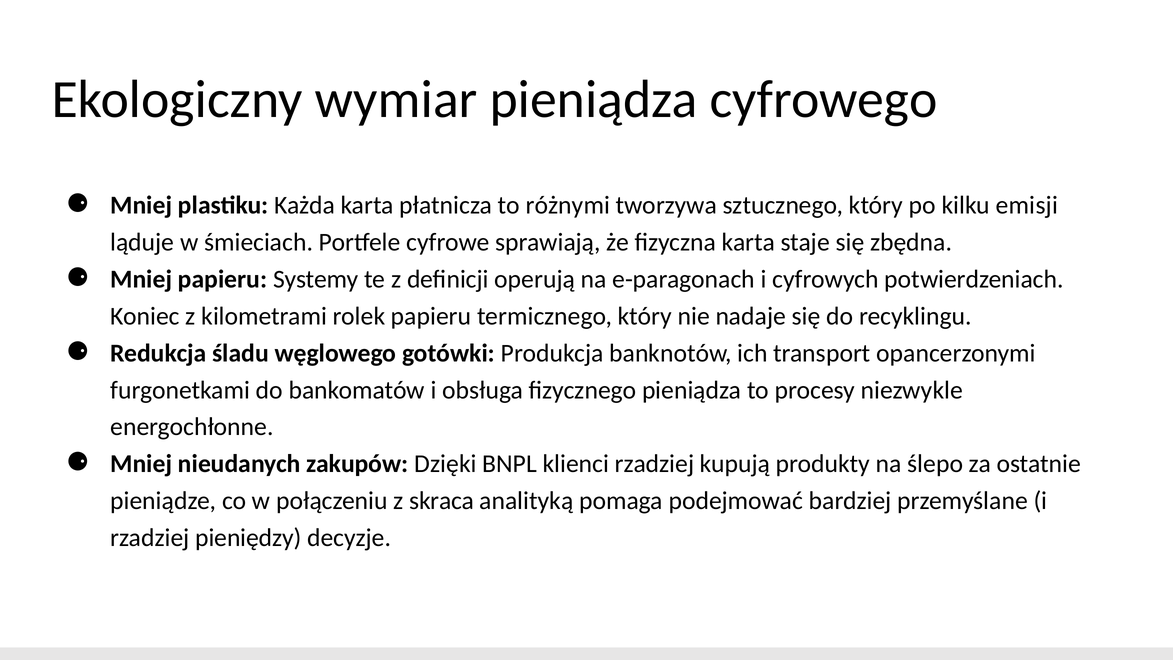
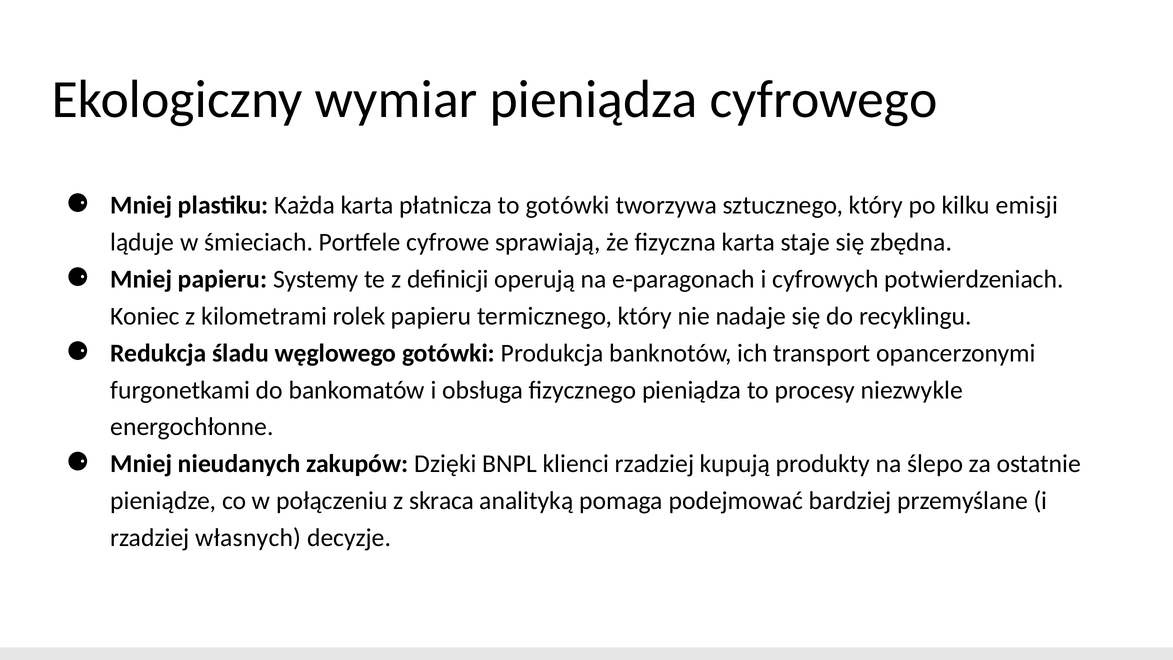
to różnymi: różnymi -> gotówki
pieniędzy: pieniędzy -> własnych
